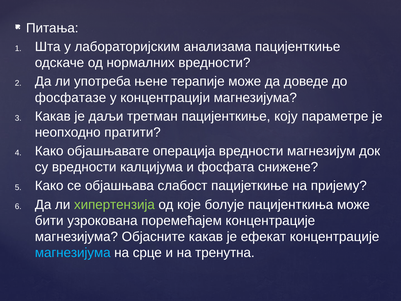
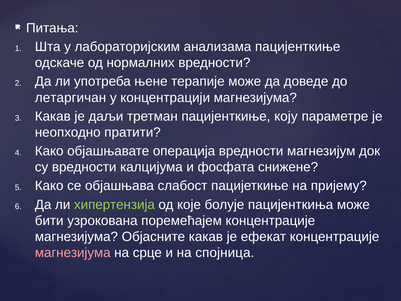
фосфатазе: фосфатазе -> летаргичан
магнезијума at (73, 253) colour: light blue -> pink
тренутна: тренутна -> спојница
